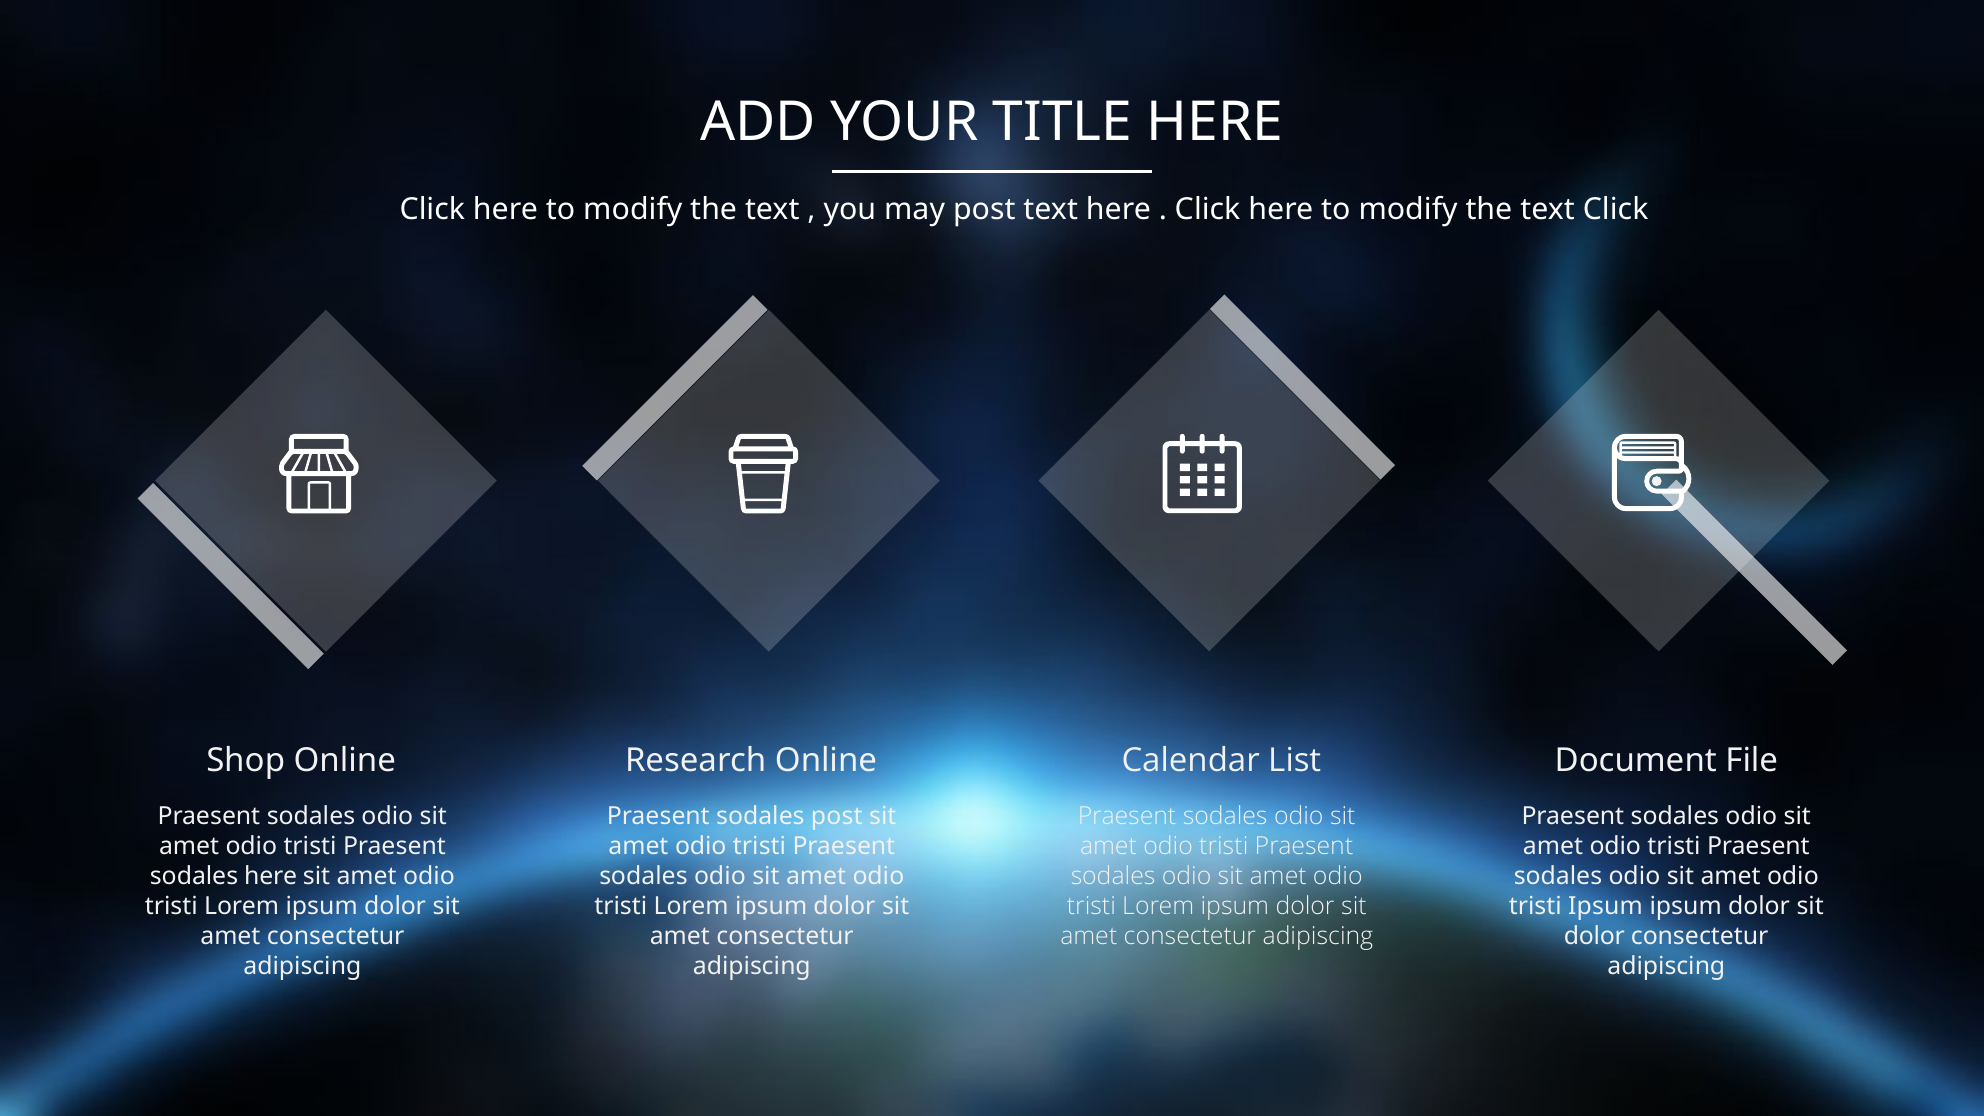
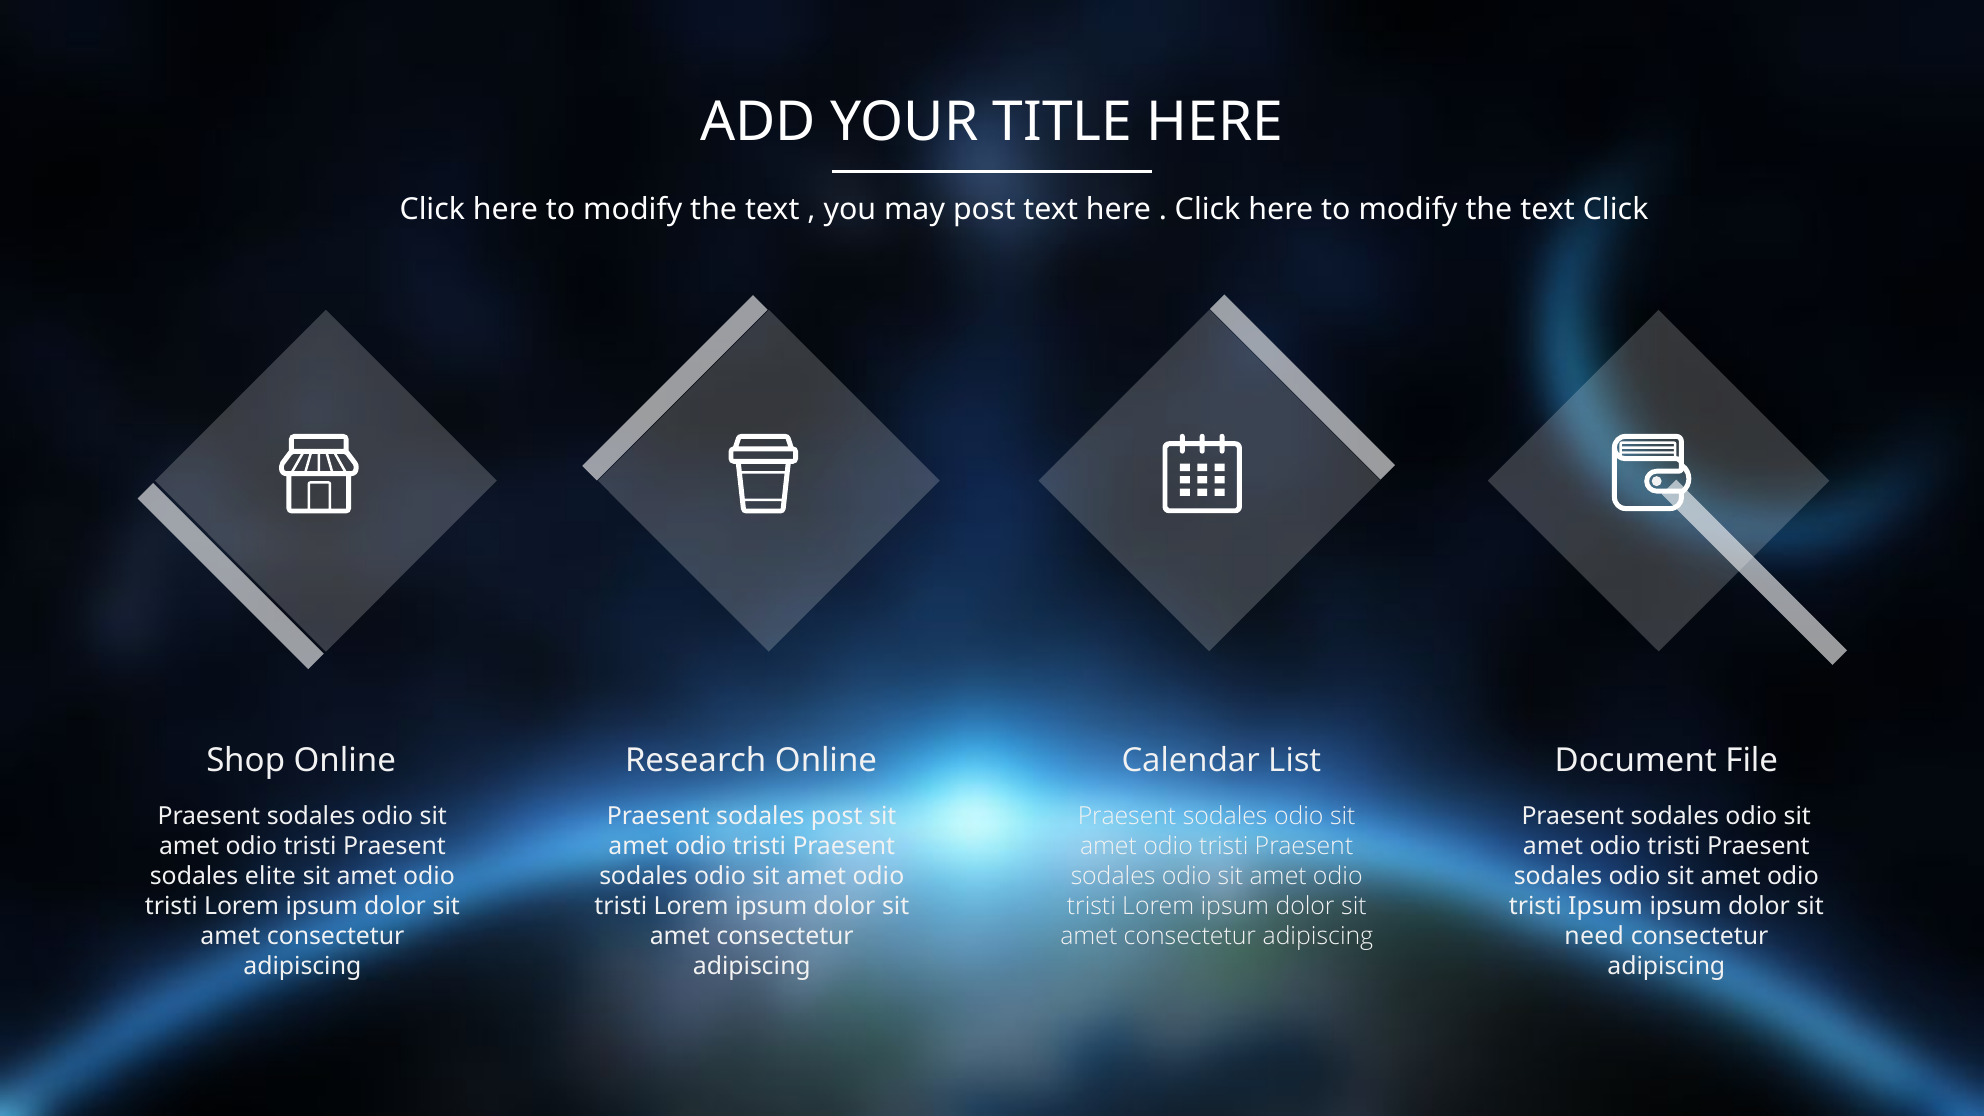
sodales here: here -> elite
dolor at (1594, 936): dolor -> need
